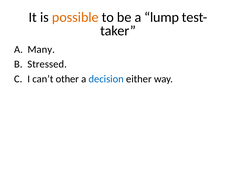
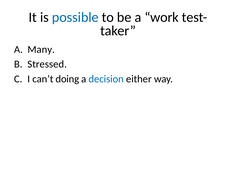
possible colour: orange -> blue
lump: lump -> work
other: other -> doing
